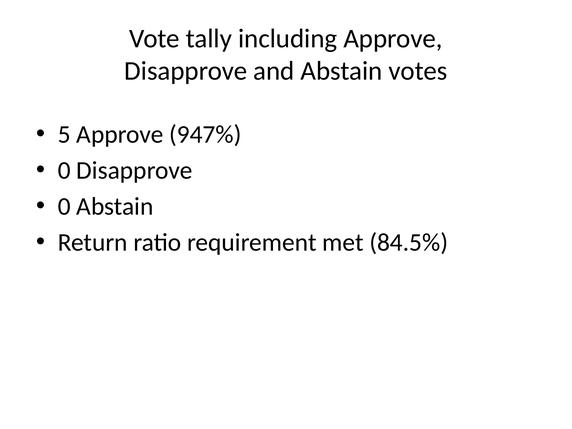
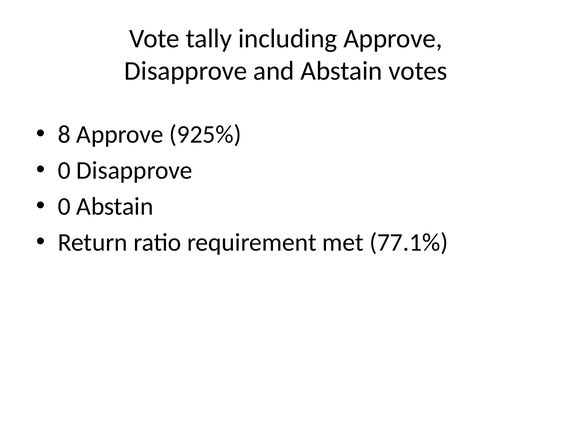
5: 5 -> 8
947%: 947% -> 925%
84.5%: 84.5% -> 77.1%
